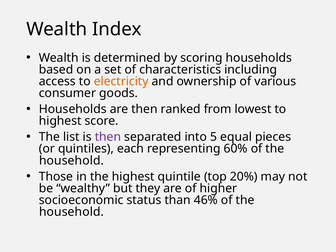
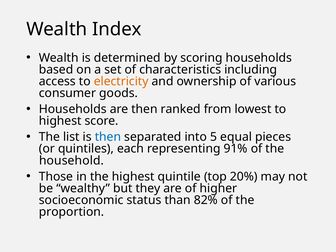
then at (108, 137) colour: purple -> blue
60%: 60% -> 91%
46%: 46% -> 82%
household at (71, 212): household -> proportion
